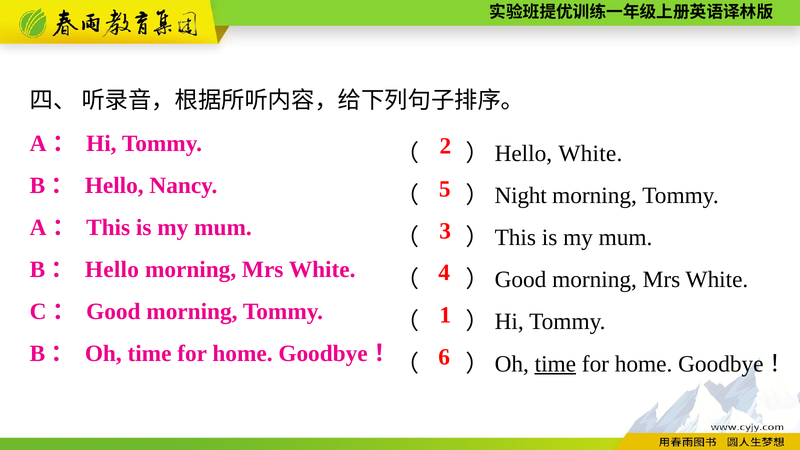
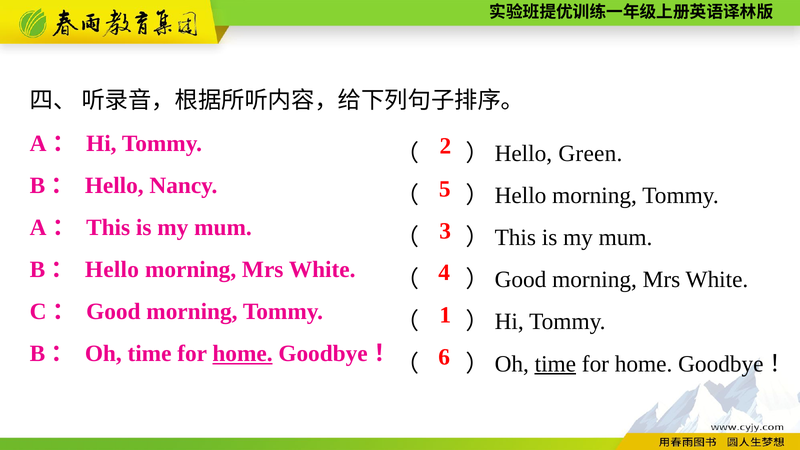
Hello White: White -> Green
Night at (521, 196): Night -> Hello
home at (243, 354) underline: none -> present
